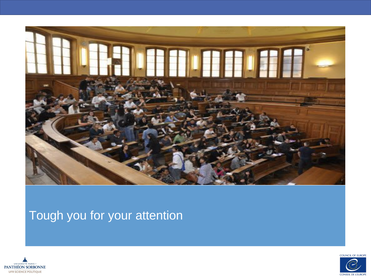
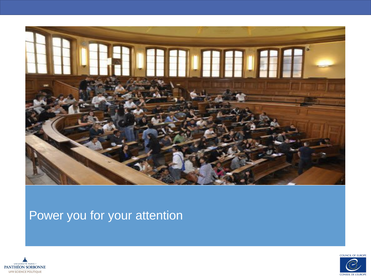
Tough: Tough -> Power
